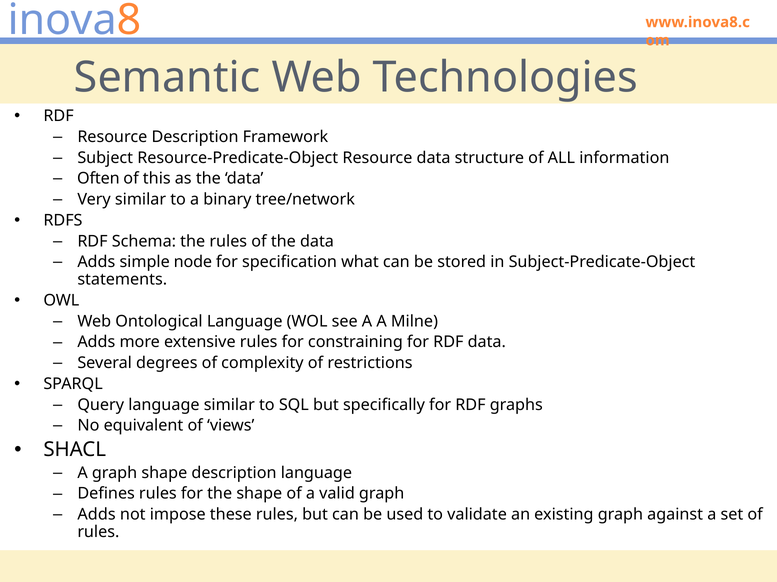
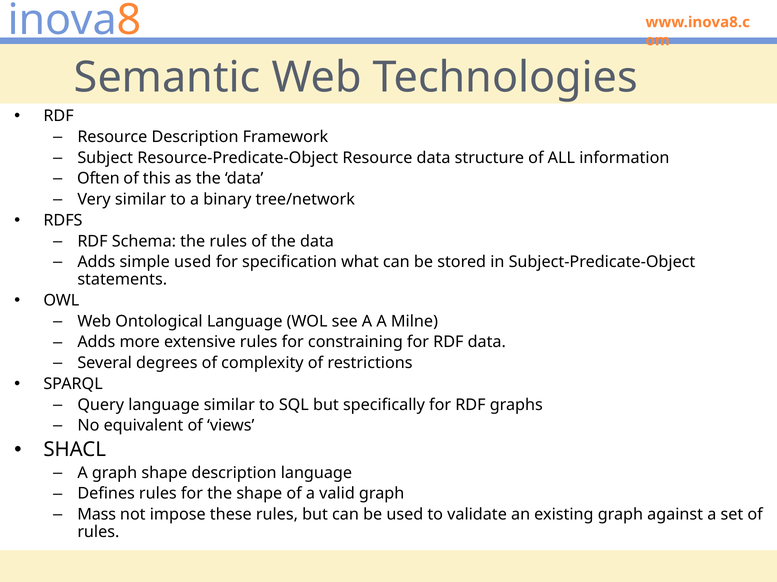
simple node: node -> used
Adds at (97, 515): Adds -> Mass
